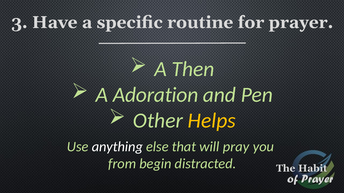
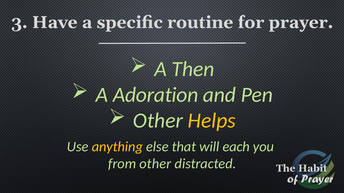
anything colour: white -> yellow
pray: pray -> each
from begin: begin -> other
